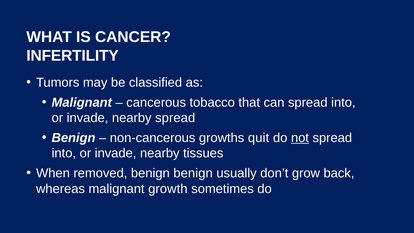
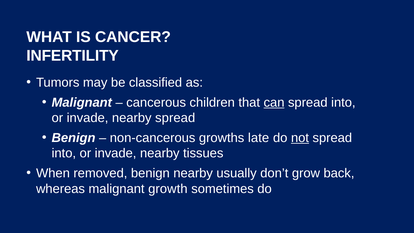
tobacco: tobacco -> children
can underline: none -> present
quit: quit -> late
benign benign: benign -> nearby
